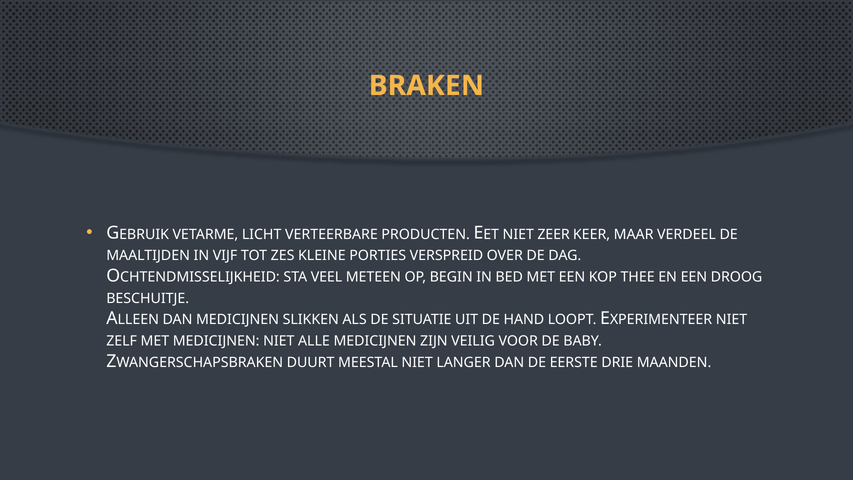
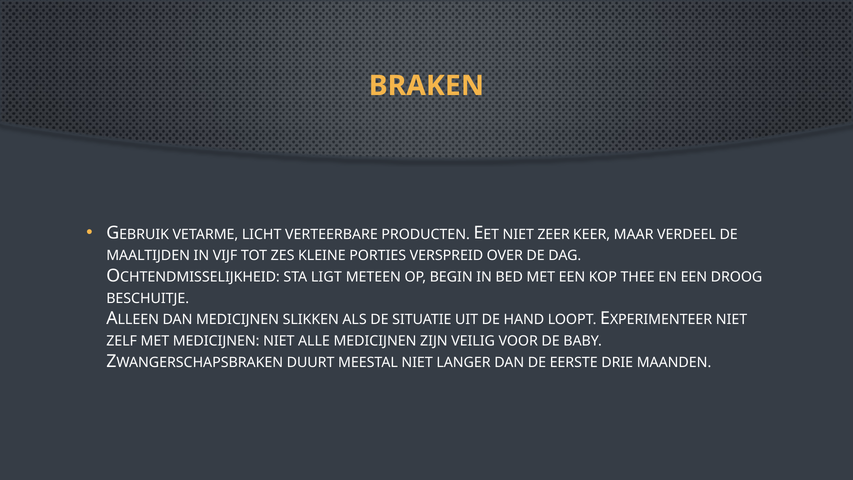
VEEL: VEEL -> LIGT
